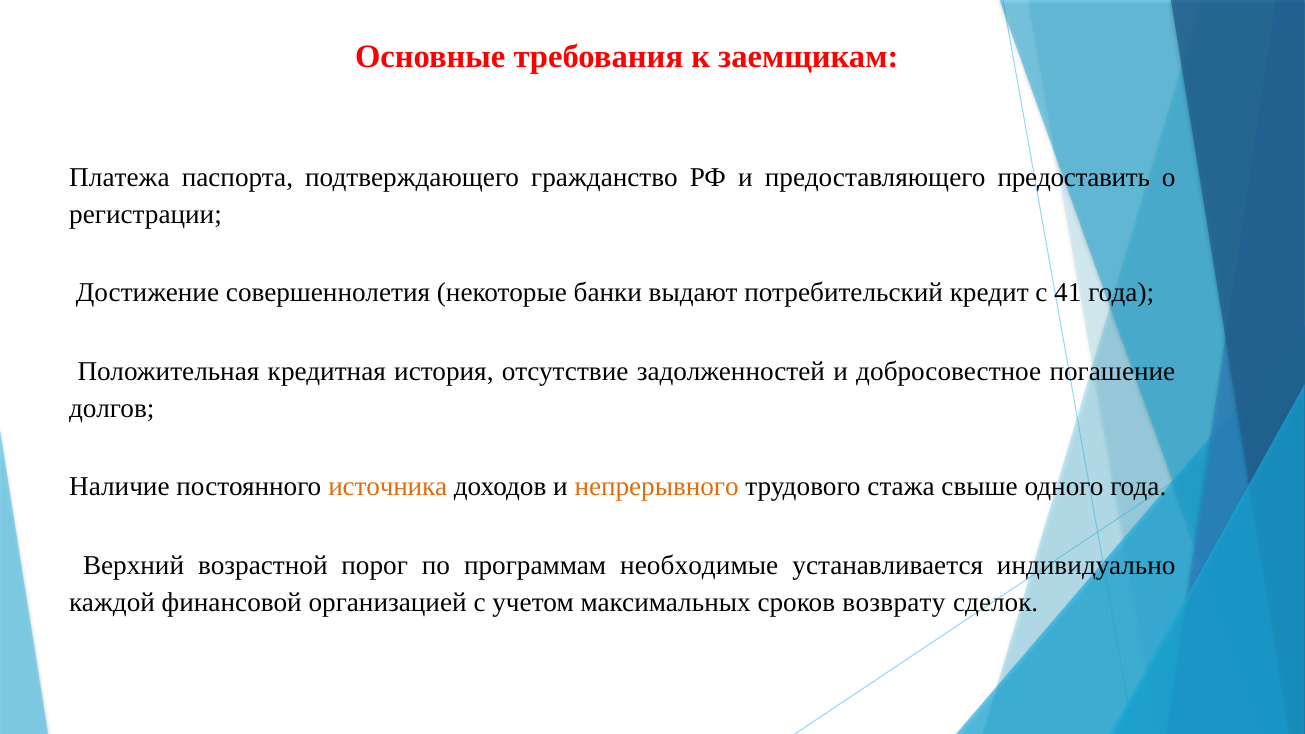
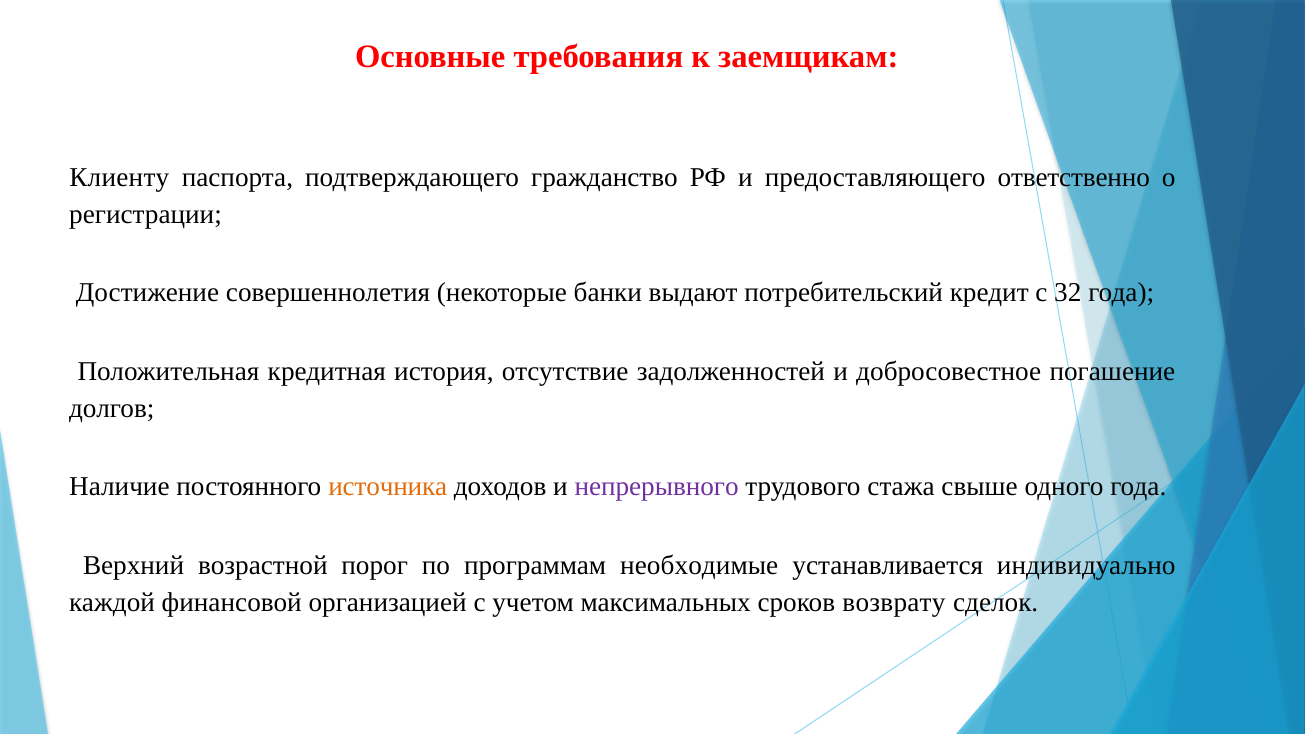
Платежа: Платежа -> Клиенту
предоставить: предоставить -> ответственно
41: 41 -> 32
непрерывного colour: orange -> purple
